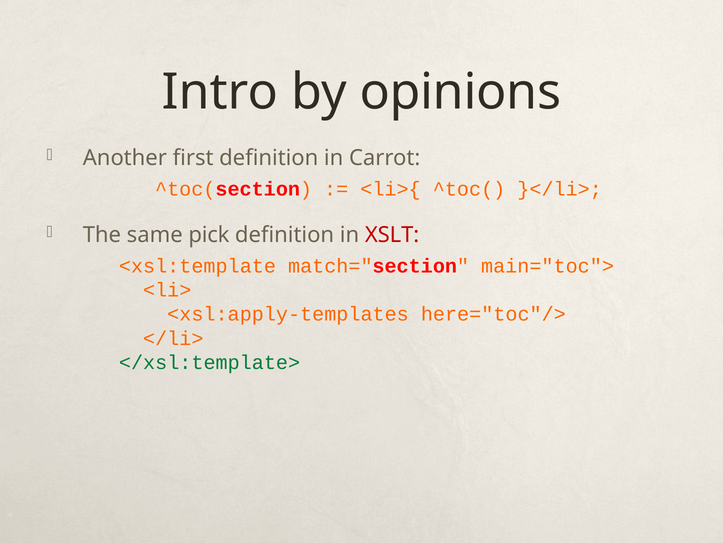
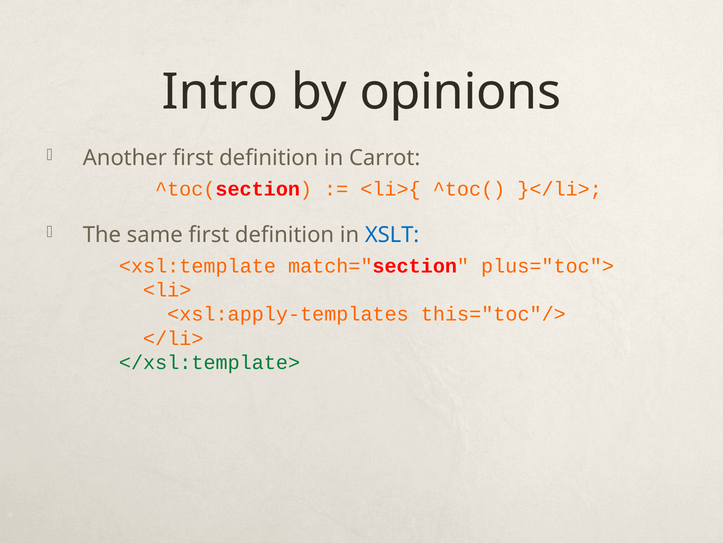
same pick: pick -> first
XSLT colour: red -> blue
main="toc">: main="toc"> -> plus="toc">
here="toc"/>: here="toc"/> -> this="toc"/>
